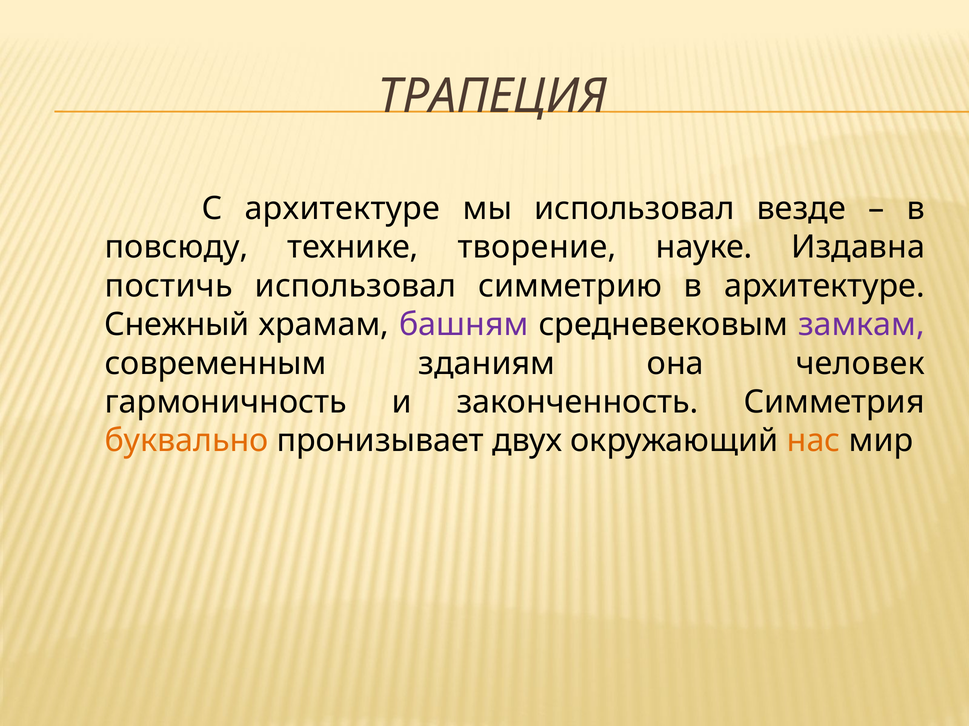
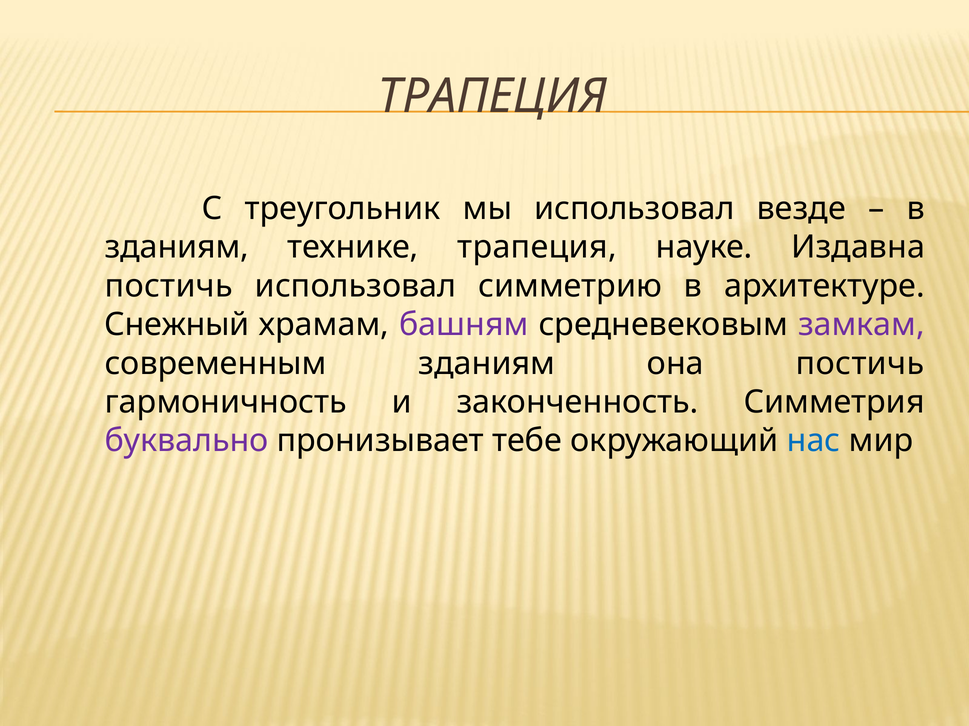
С архитектуре: архитектуре -> треугольник
повсюду at (177, 247): повсюду -> зданиям
технике творение: творение -> трапеция
она человек: человек -> постичь
буквально colour: orange -> purple
двух: двух -> тебе
нас colour: orange -> blue
